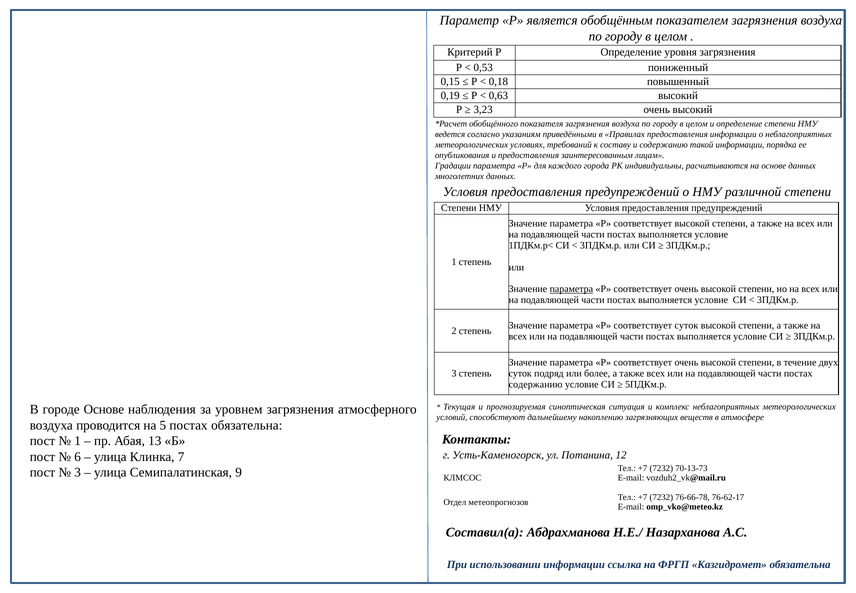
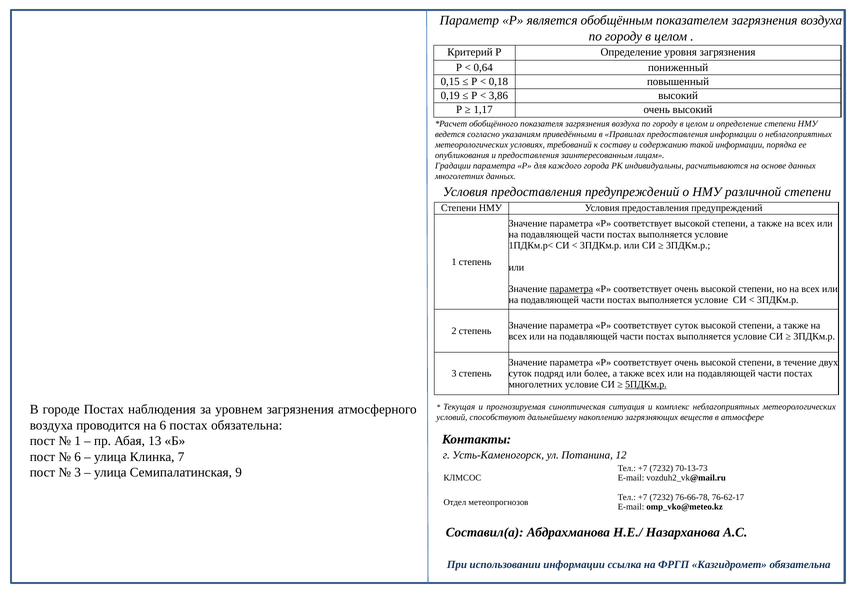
0,53: 0,53 -> 0,64
0,63: 0,63 -> 3,86
3,23: 3,23 -> 1,17
содержанию at (536, 384): содержанию -> многолетних
5ПДКм.р underline: none -> present
городе Основе: Основе -> Постах
на 5: 5 -> 6
